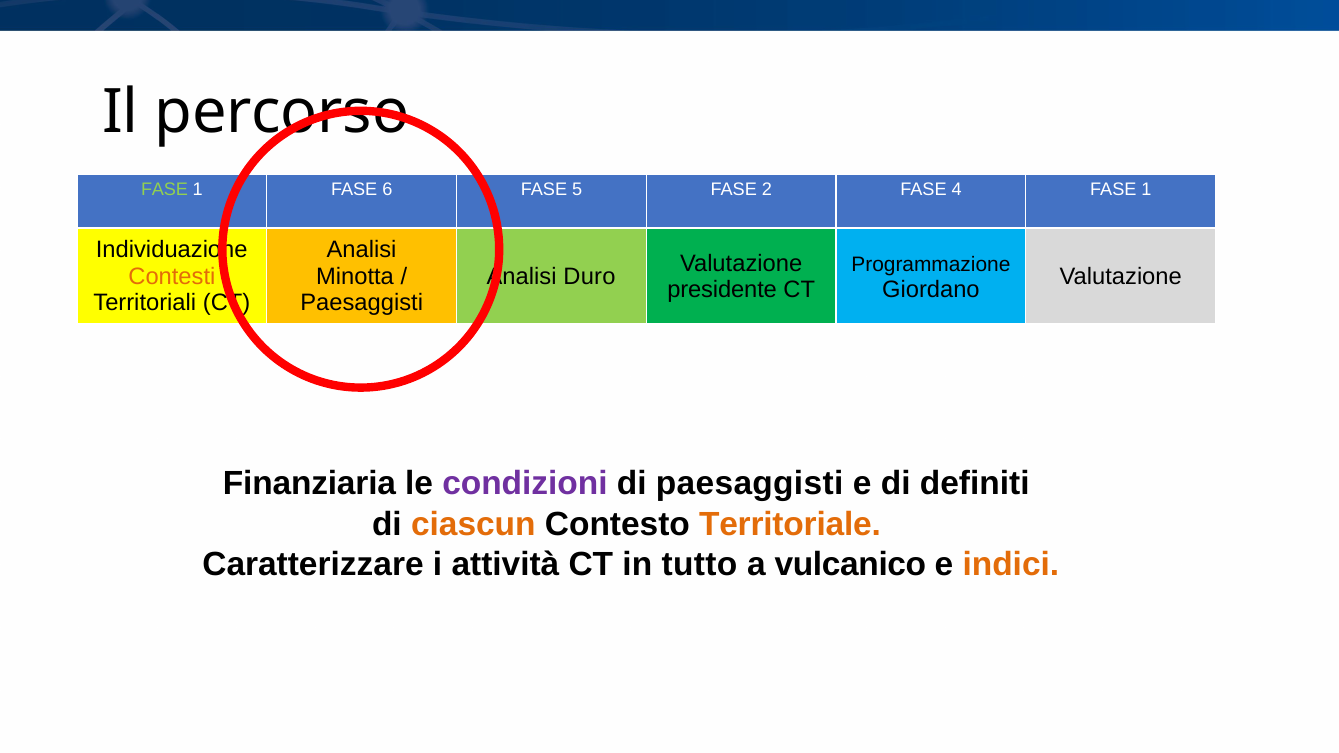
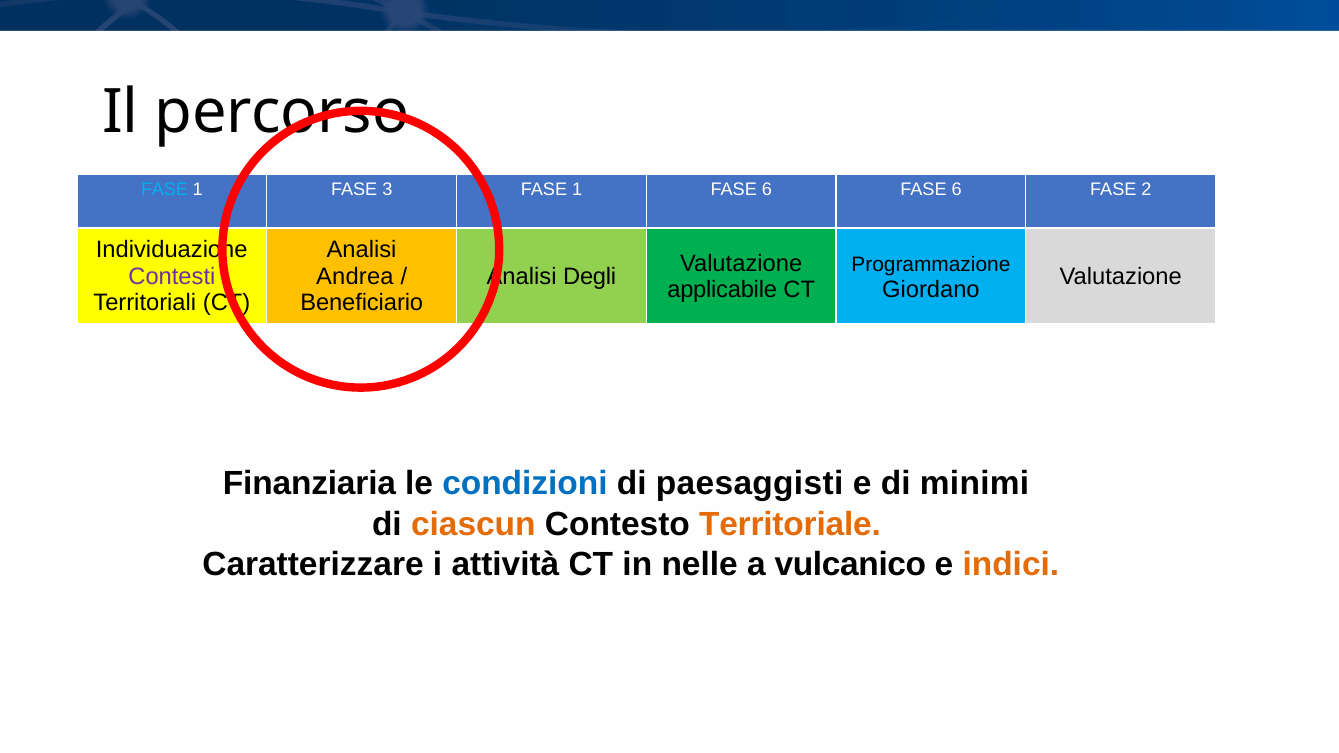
FASE at (164, 189) colour: light green -> light blue
6: 6 -> 3
5 at (577, 189): 5 -> 1
2 at (767, 189): 2 -> 6
4 at (957, 189): 4 -> 6
1 at (1146, 189): 1 -> 2
Contesti colour: orange -> purple
Minotta: Minotta -> Andrea
Duro: Duro -> Degli
presidente: presidente -> applicabile
Paesaggisti at (362, 303): Paesaggisti -> Beneficiario
condizioni colour: purple -> blue
definiti: definiti -> minimi
tutto: tutto -> nelle
